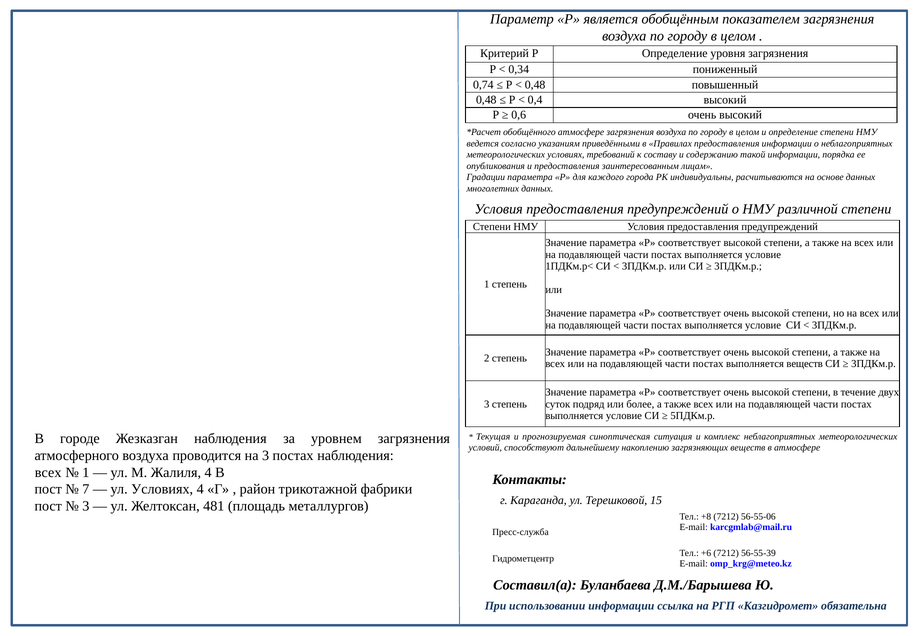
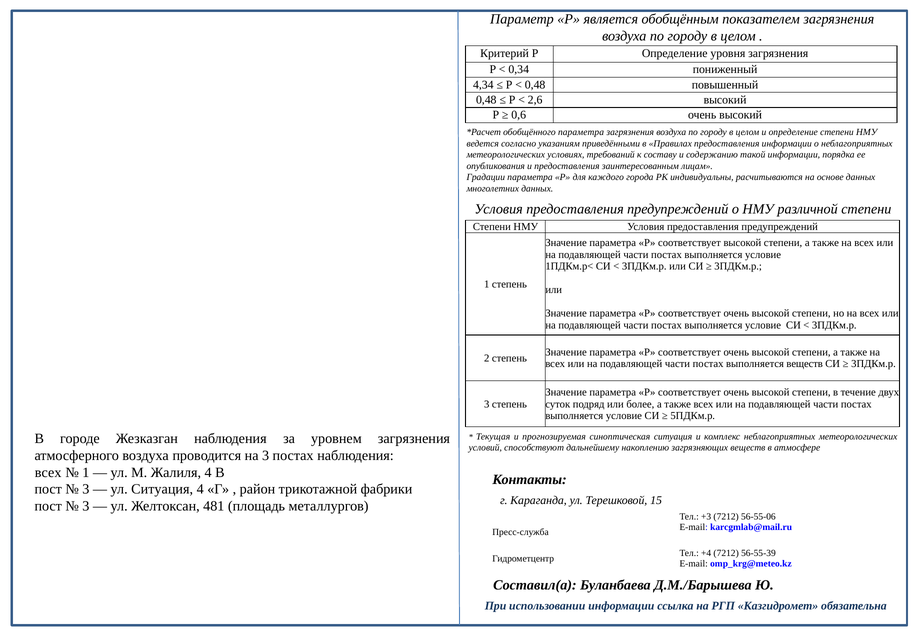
0,74: 0,74 -> 4,34
0,4: 0,4 -> 2,6
обобщённого атмосфере: атмосфере -> параметра
7 at (86, 489): 7 -> 3
ул Условиях: Условиях -> Ситуация
+8: +8 -> +3
+6: +6 -> +4
